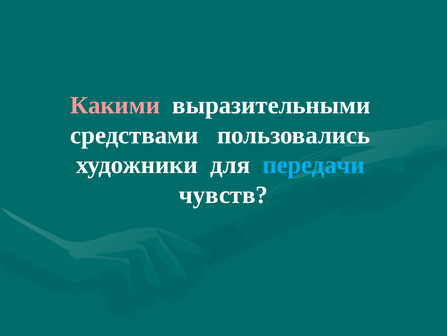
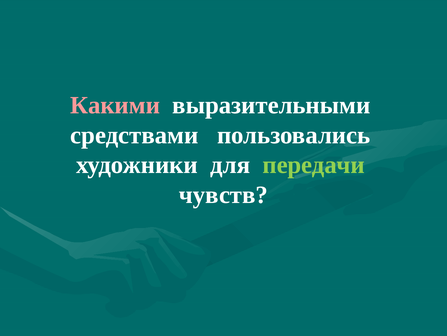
передачи colour: light blue -> light green
